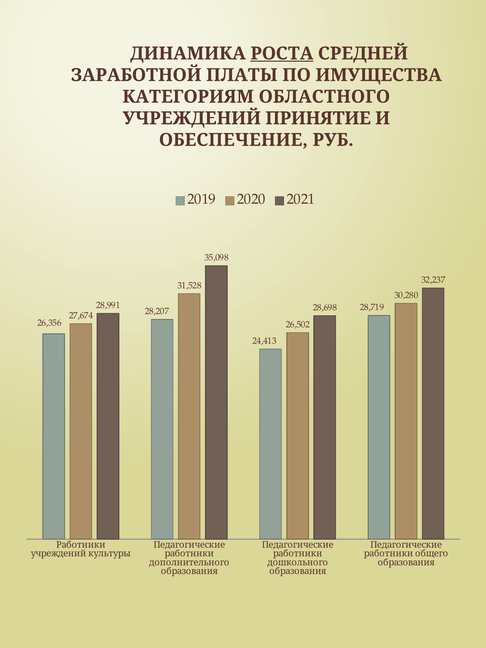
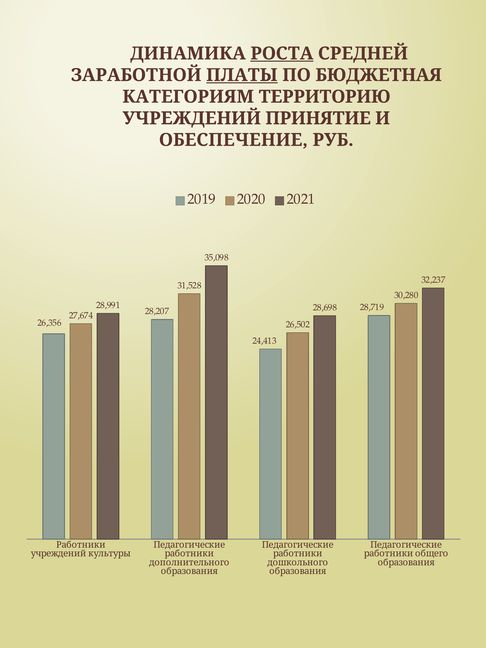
ПЛАТЫ underline: none -> present
ИМУЩЕСТВА: ИМУЩЕСТВА -> БЮДЖЕТНАЯ
ОБЛАСТНОГО: ОБЛАСТНОГО -> ТЕРРИТОРИЮ
